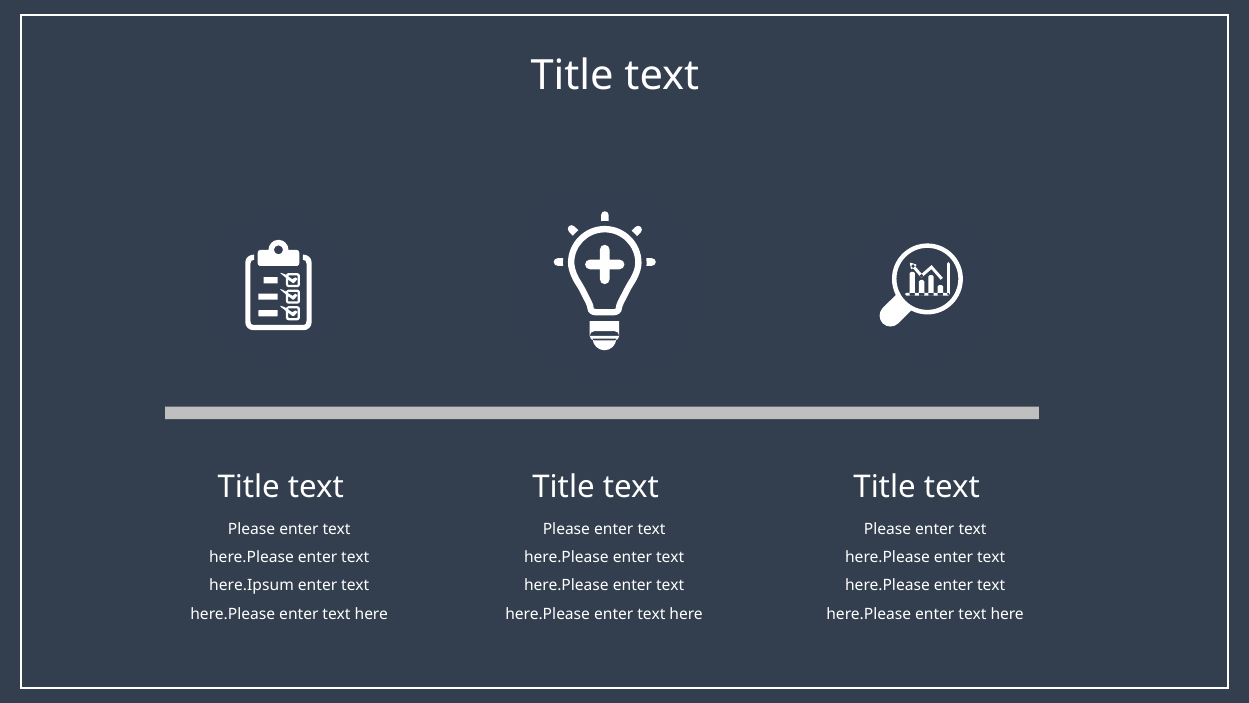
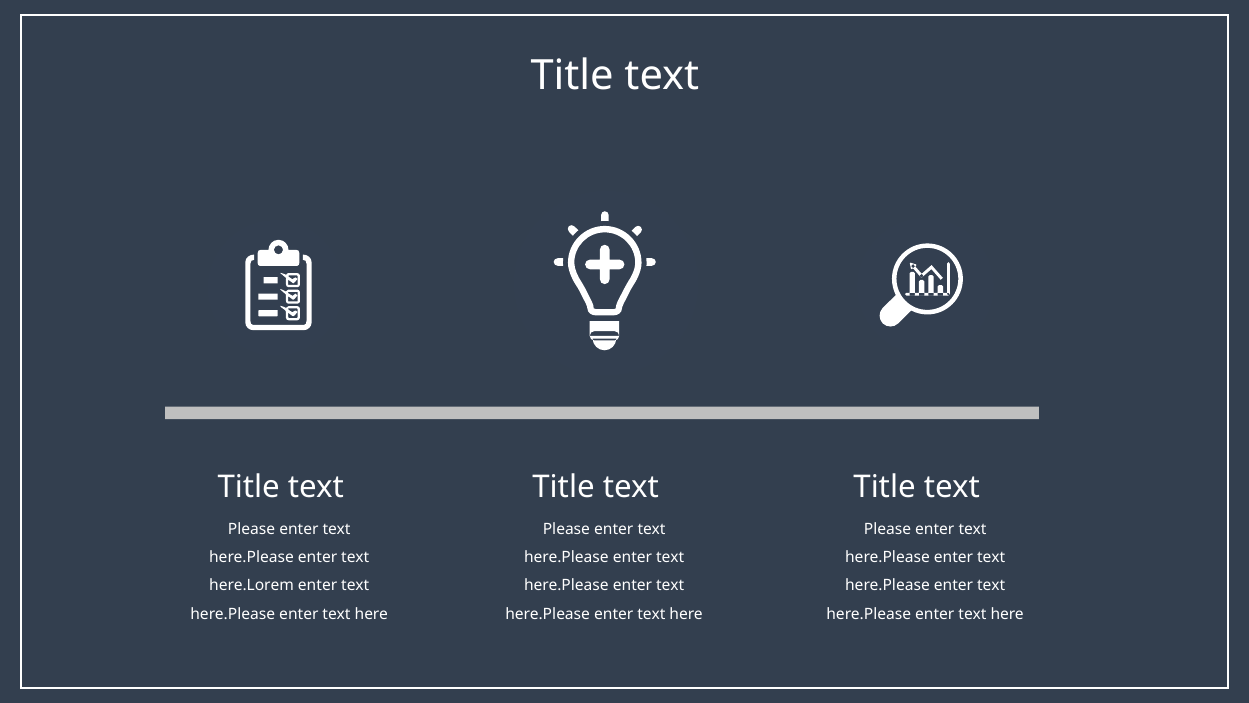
here.Ipsum: here.Ipsum -> here.Lorem
